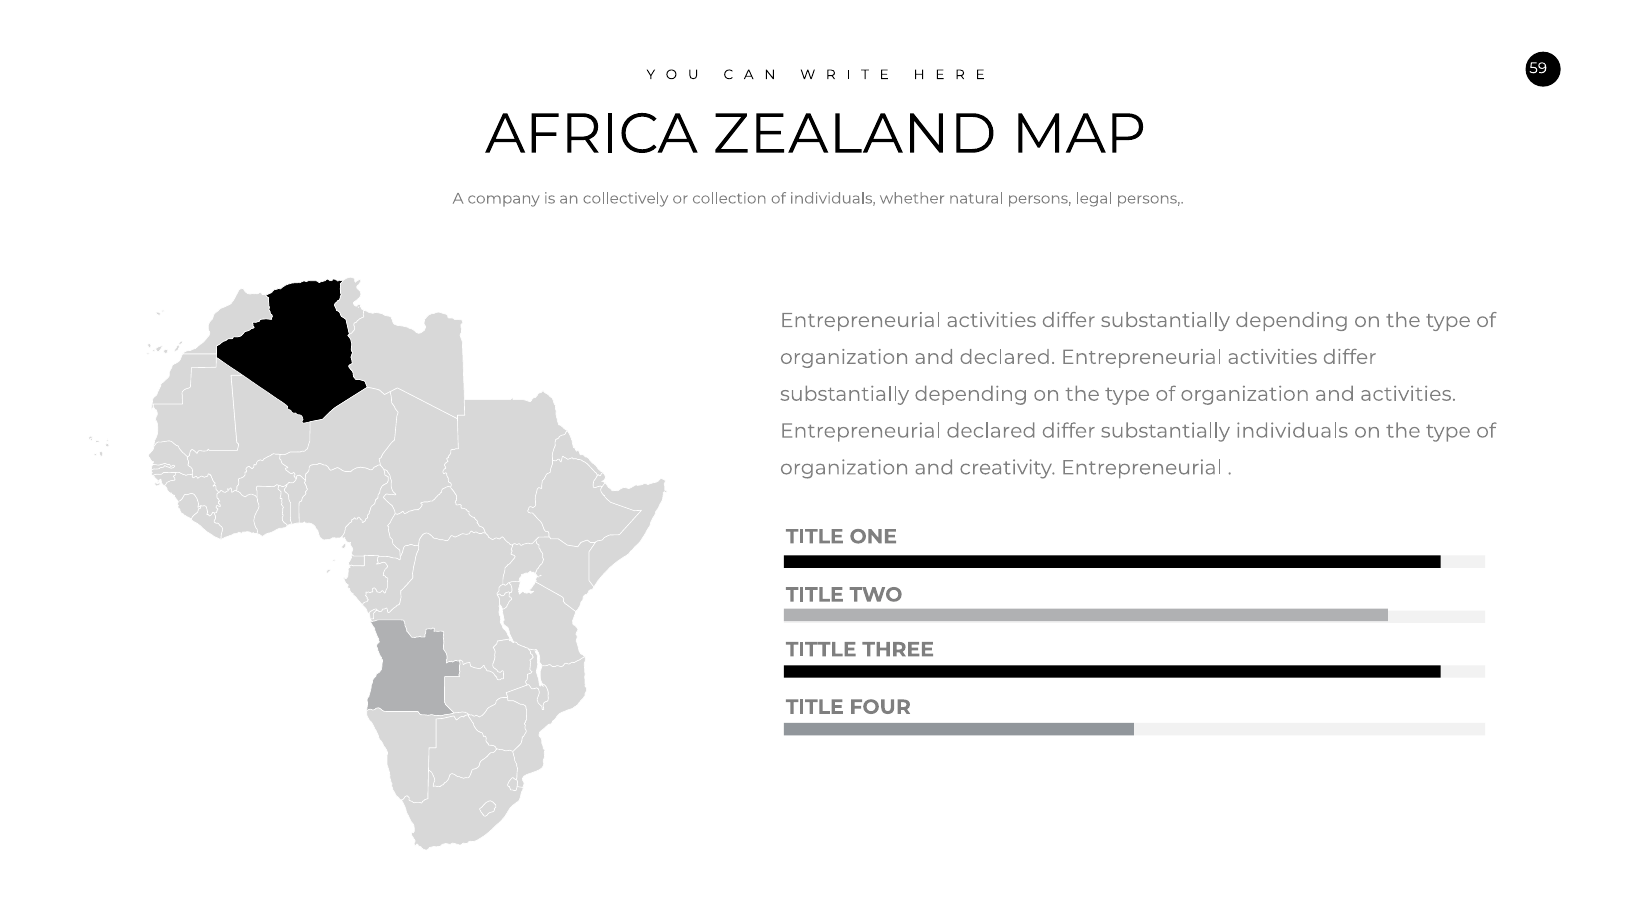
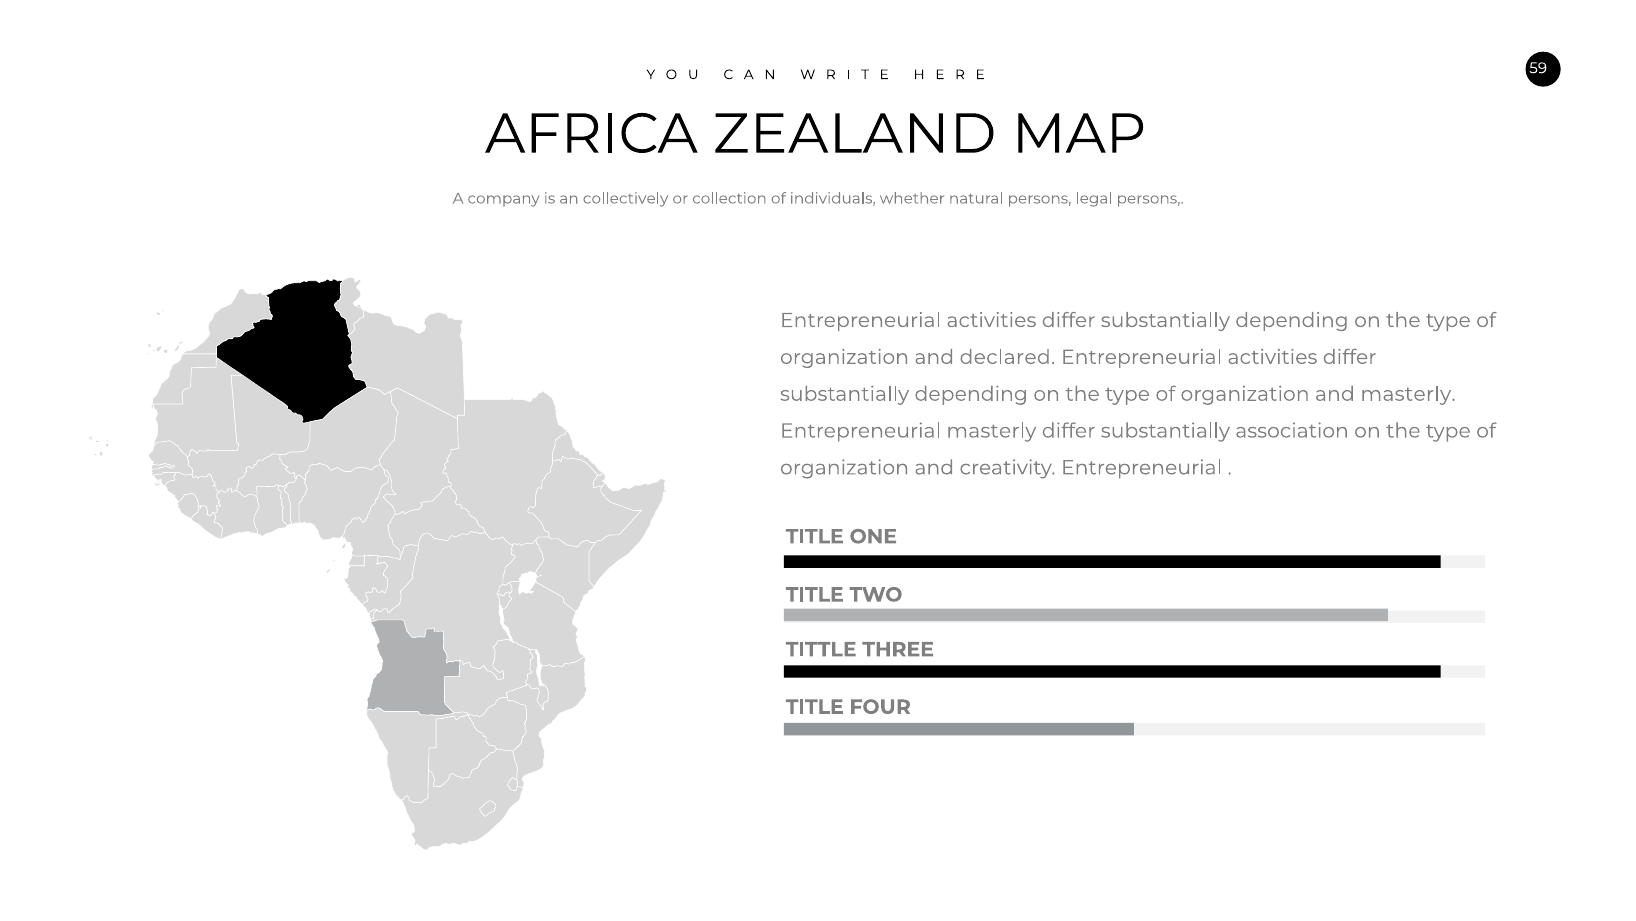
and activities: activities -> masterly
Entrepreneurial declared: declared -> masterly
substantially individuals: individuals -> association
